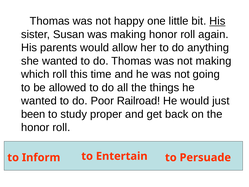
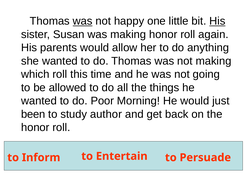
was at (83, 21) underline: none -> present
Railroad: Railroad -> Morning
proper: proper -> author
